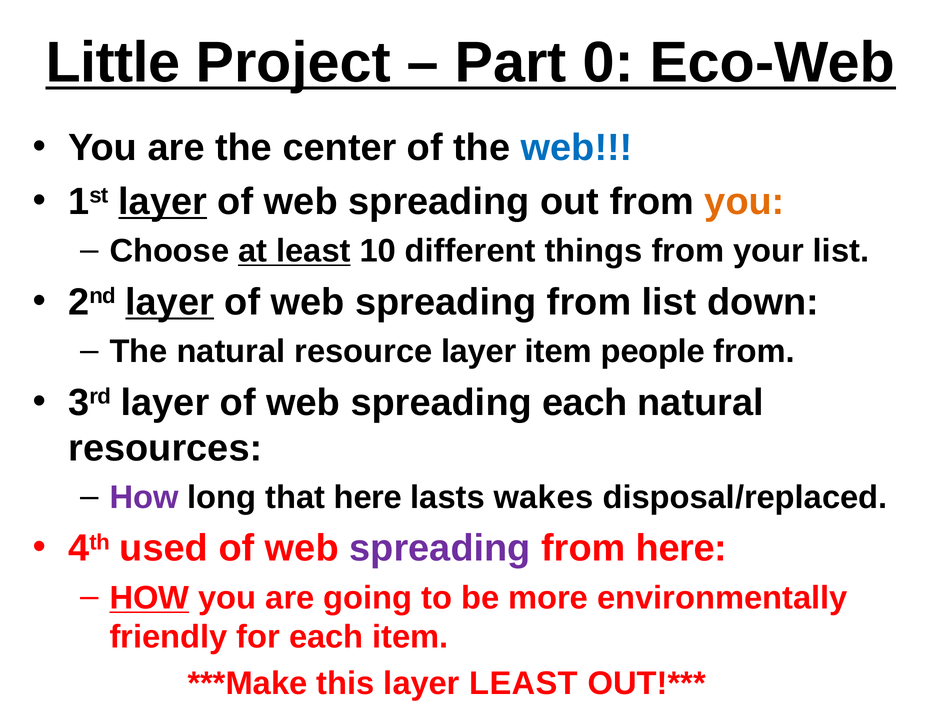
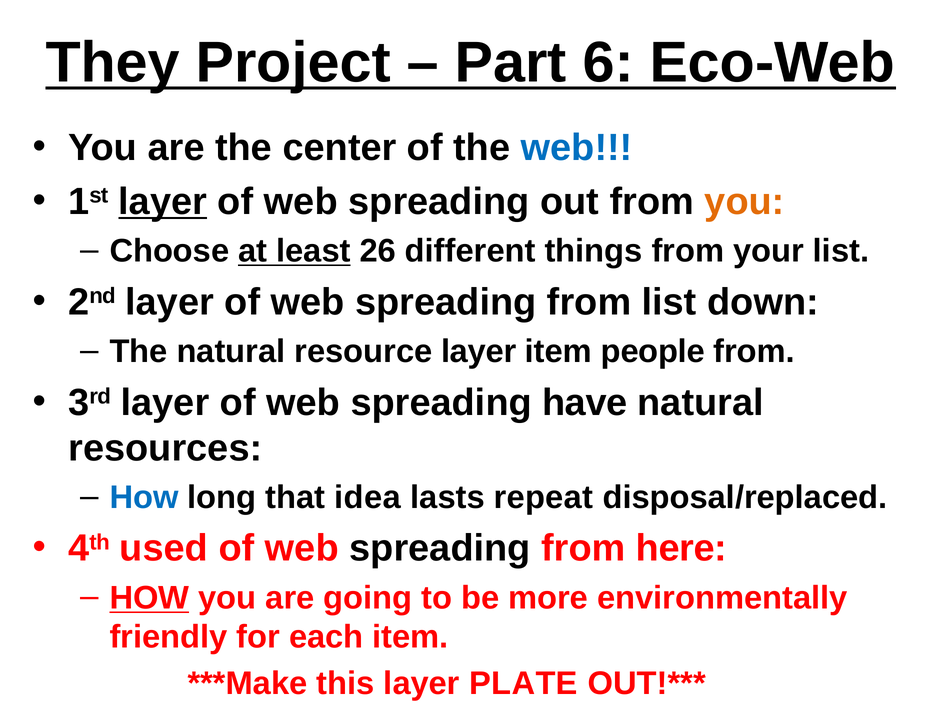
Little: Little -> They
0: 0 -> 6
10: 10 -> 26
layer at (170, 302) underline: present -> none
spreading each: each -> have
How at (144, 498) colour: purple -> blue
that here: here -> idea
wakes: wakes -> repeat
spreading at (440, 549) colour: purple -> black
layer LEAST: LEAST -> PLATE
